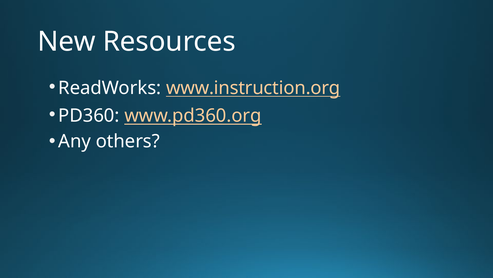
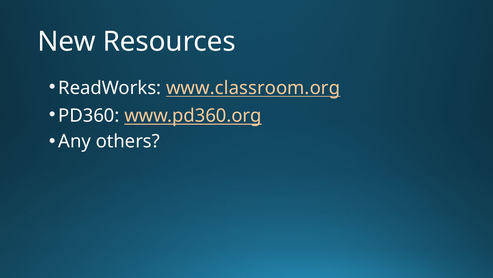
www.instruction.org: www.instruction.org -> www.classroom.org
